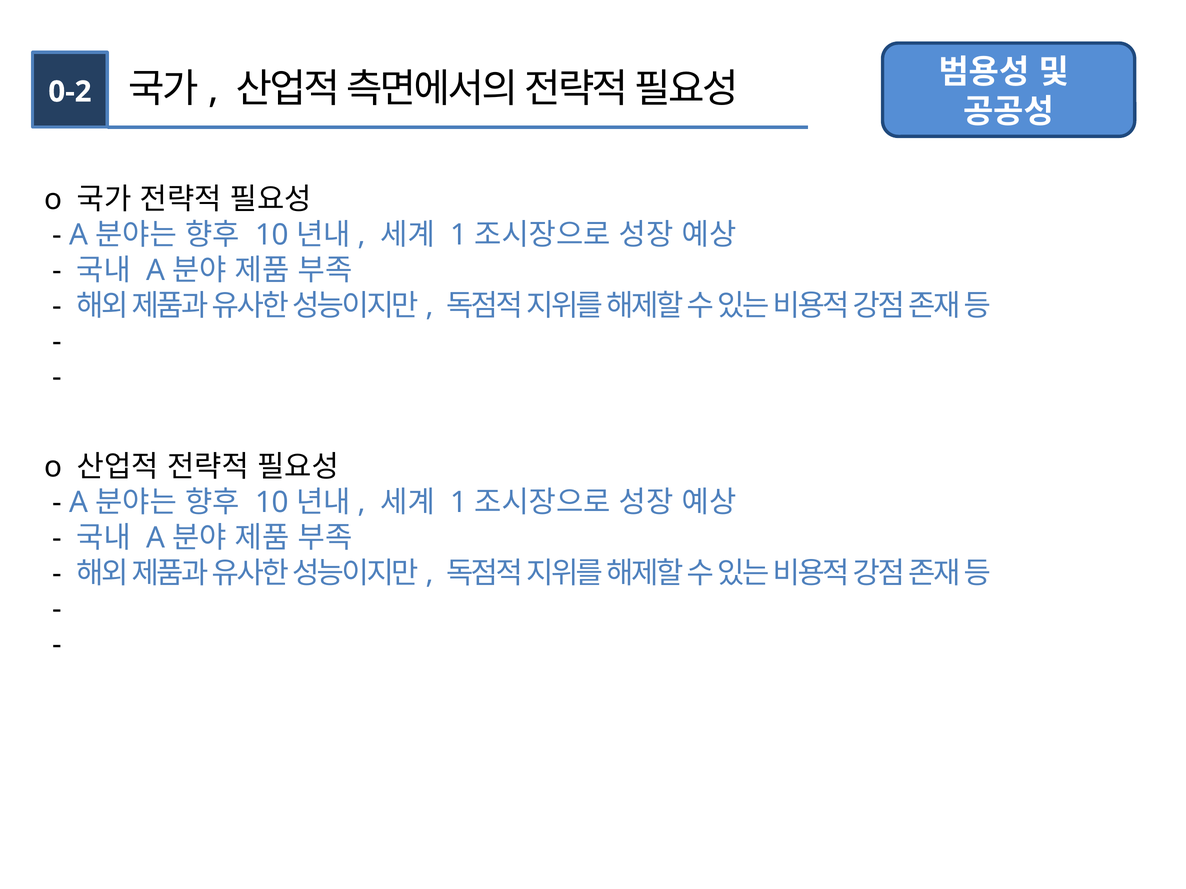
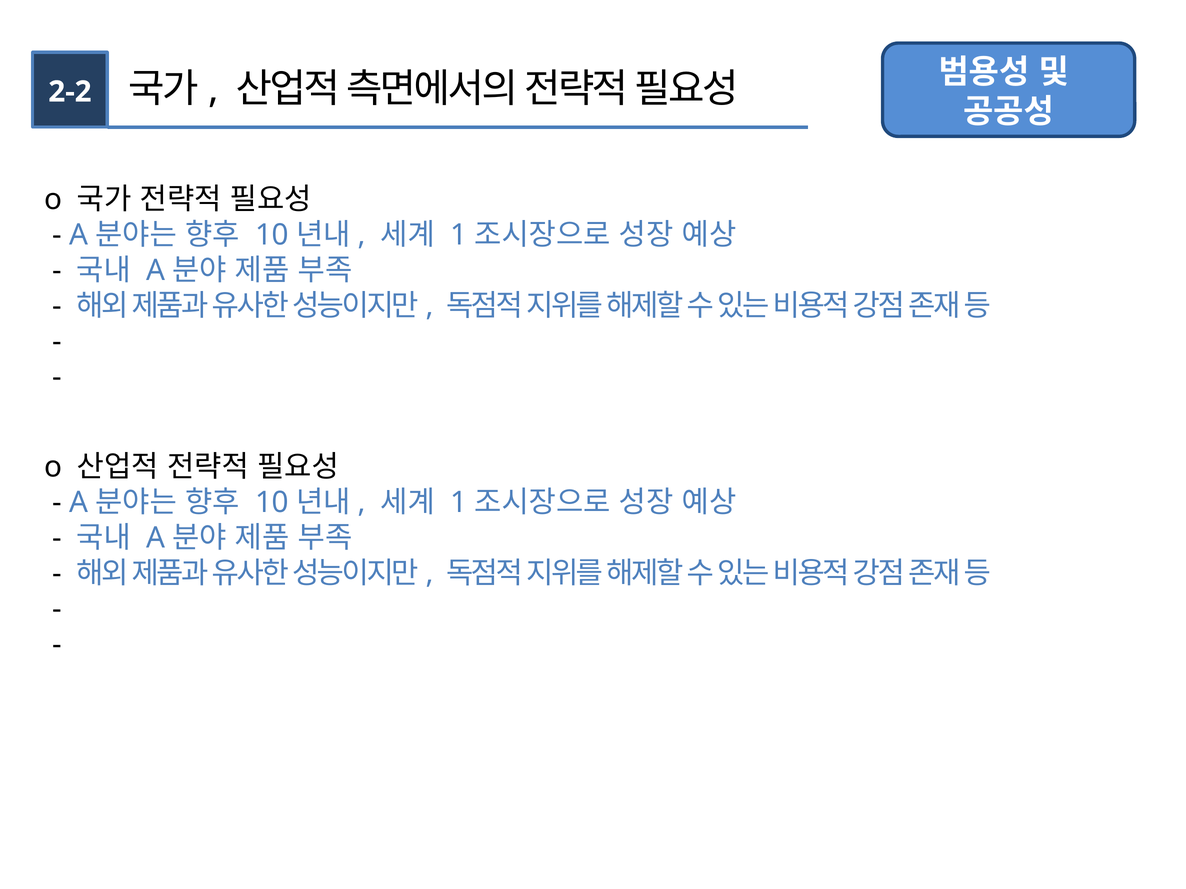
0-2: 0-2 -> 2-2
